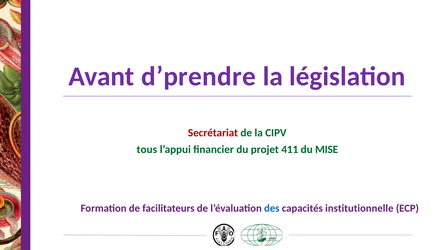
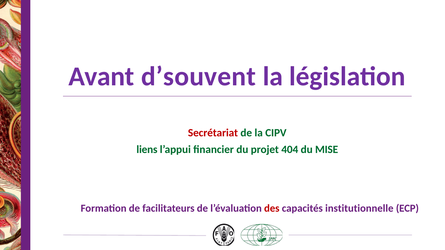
d’prendre: d’prendre -> d’souvent
tous: tous -> liens
411: 411 -> 404
des colour: blue -> red
